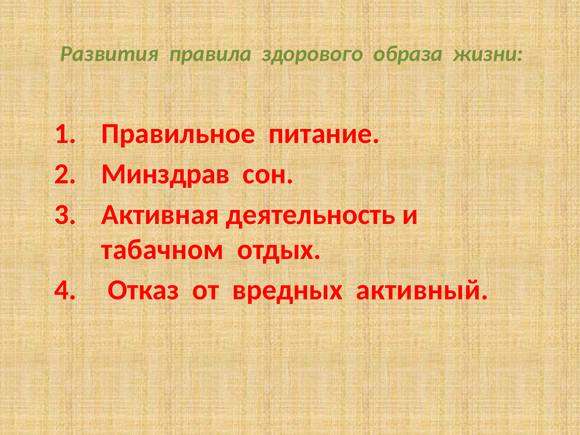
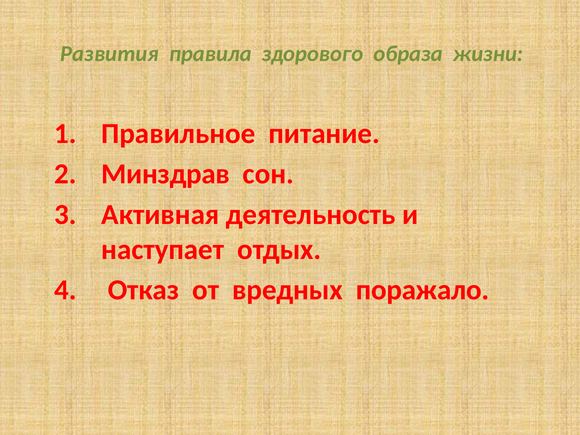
табачном: табачном -> наступает
активный: активный -> поражало
